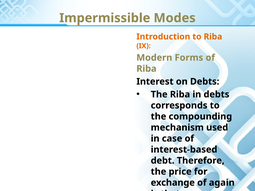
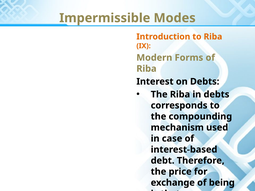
again: again -> being
